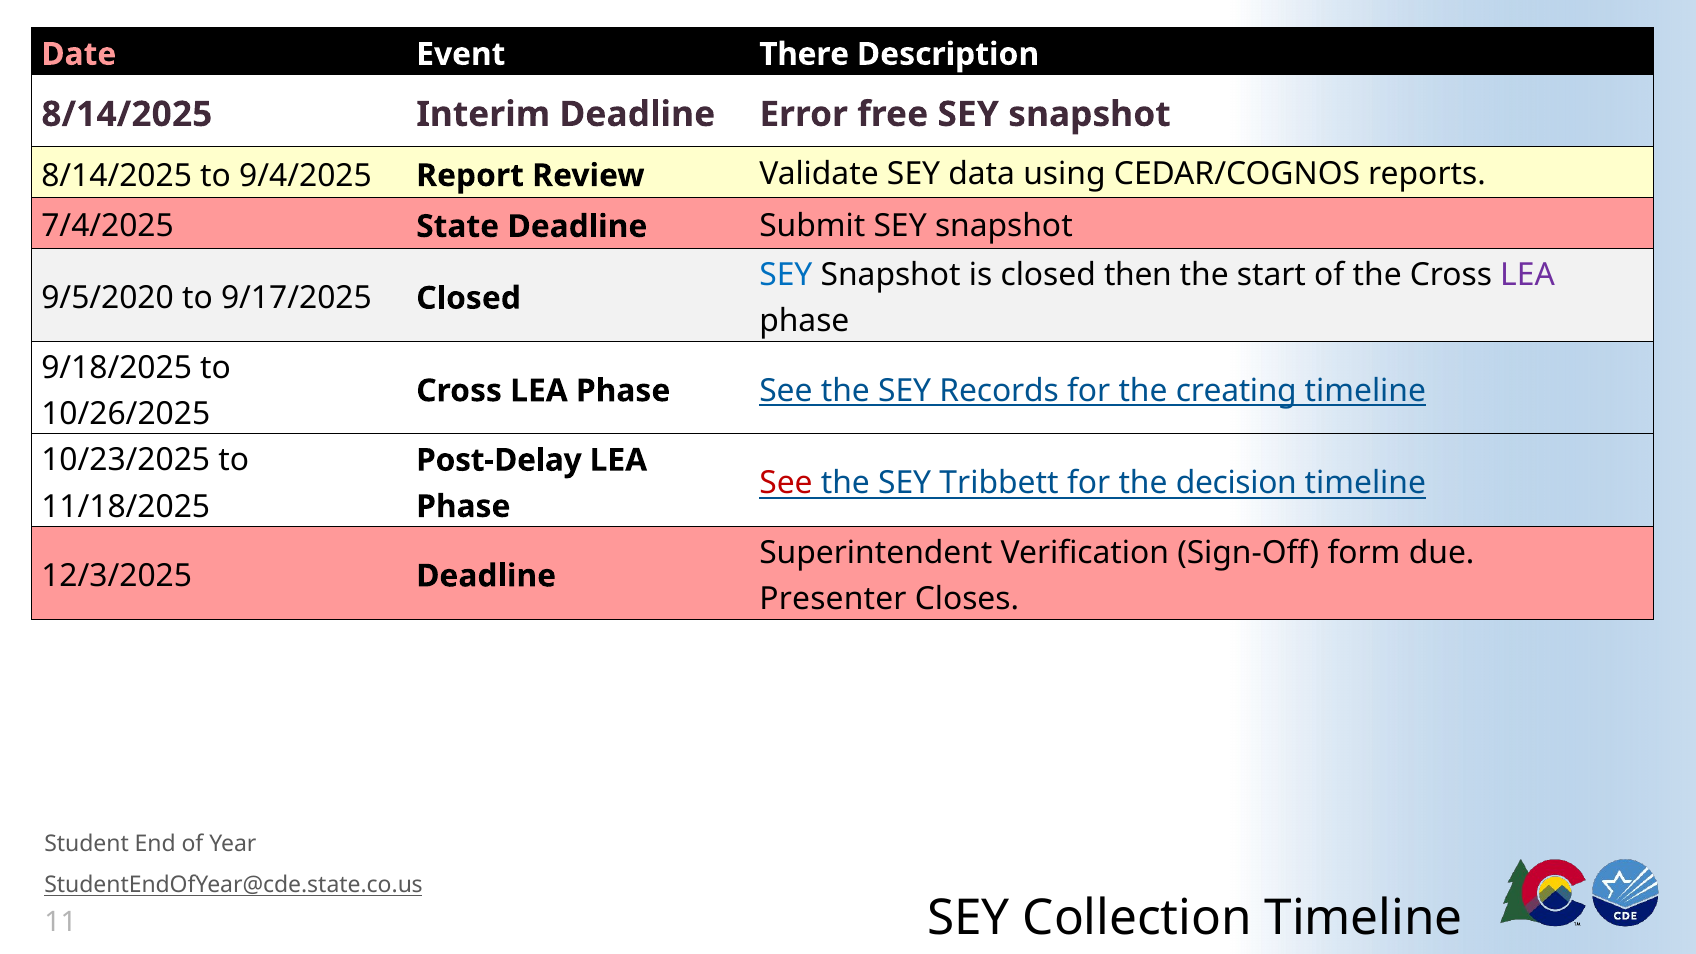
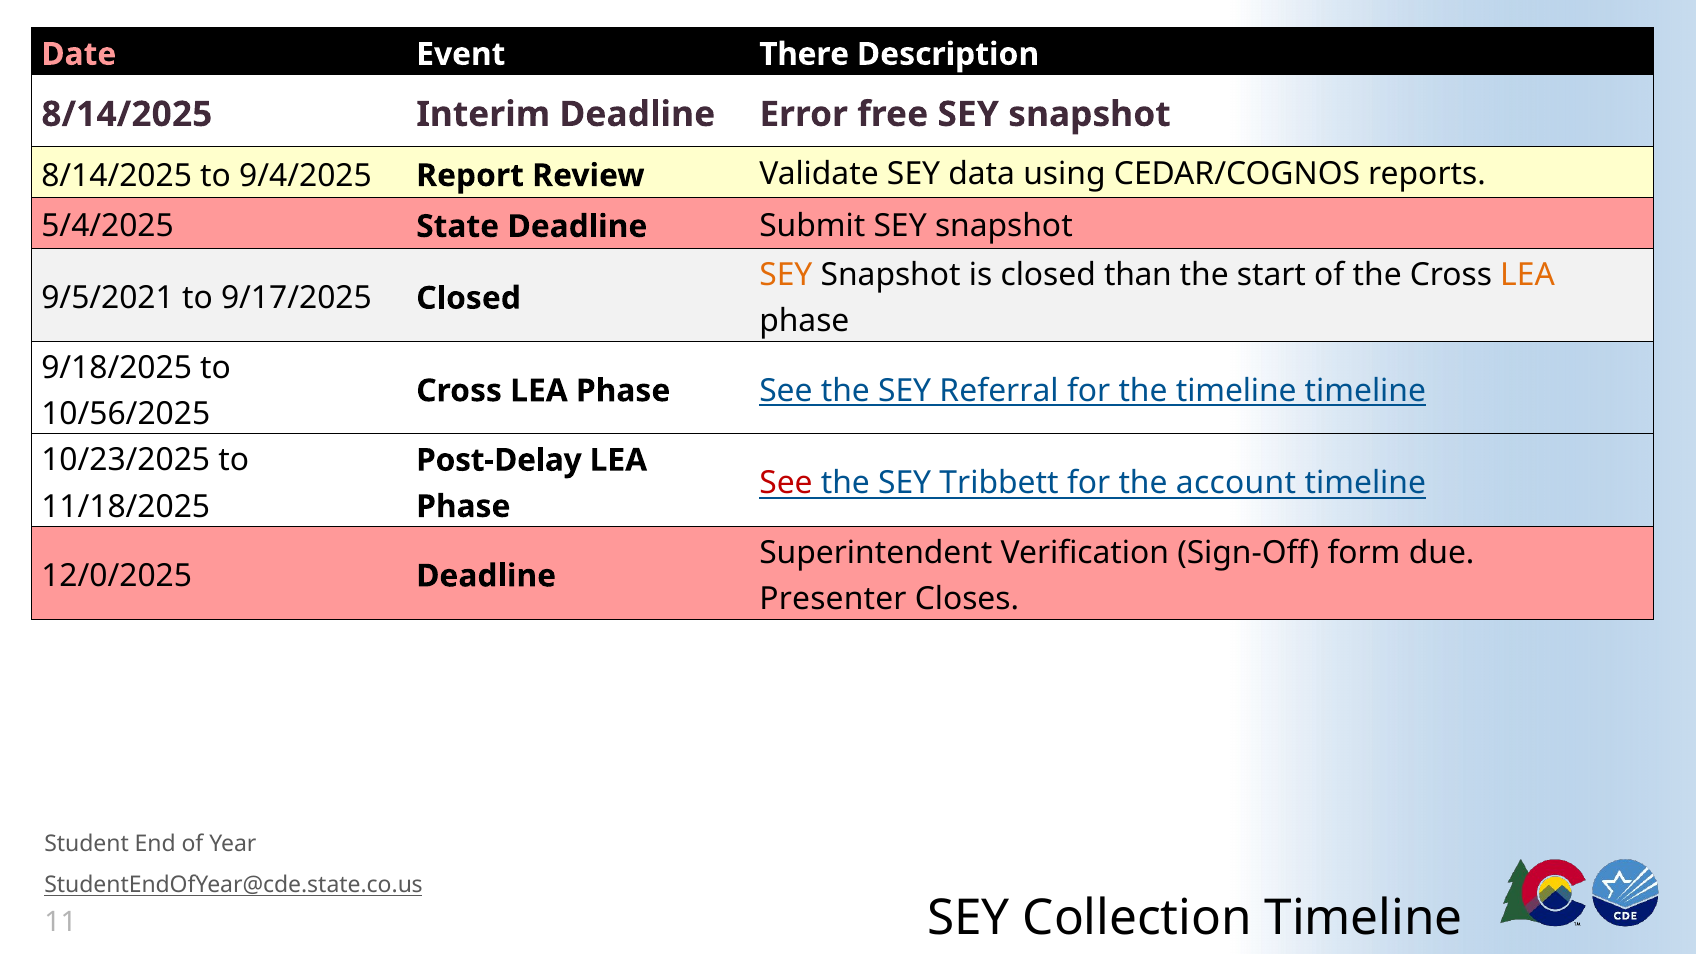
7/4/2025: 7/4/2025 -> 5/4/2025
SEY at (786, 275) colour: blue -> orange
then: then -> than
LEA at (1528, 275) colour: purple -> orange
9/5/2020: 9/5/2020 -> 9/5/2021
Records: Records -> Referral
the creating: creating -> timeline
10/26/2025: 10/26/2025 -> 10/56/2025
decision: decision -> account
12/3/2025: 12/3/2025 -> 12/0/2025
